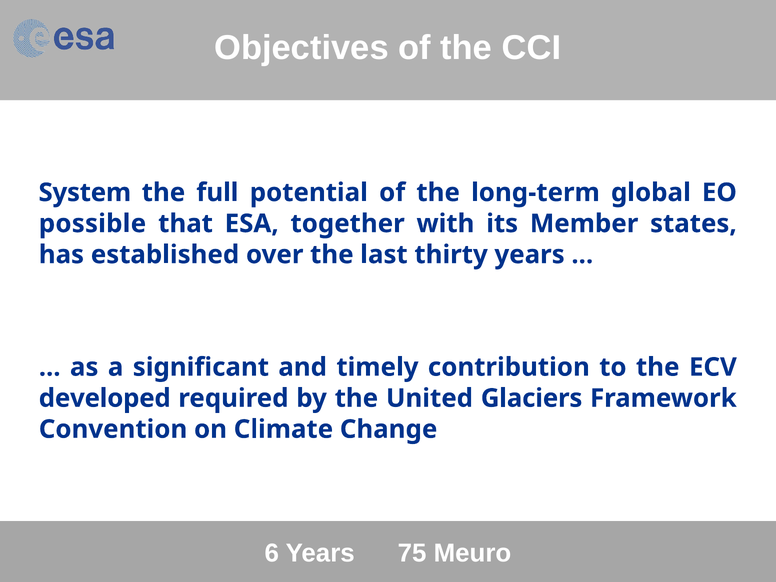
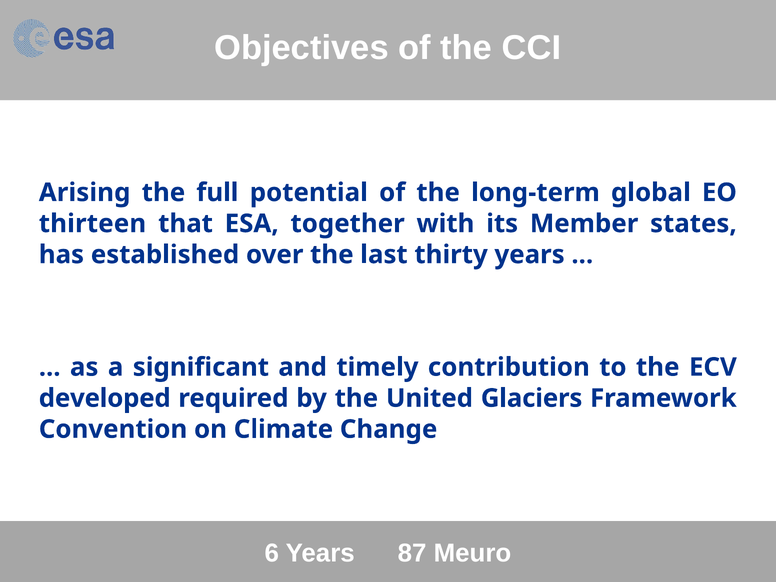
System: System -> Arising
possible: possible -> thirteen
75: 75 -> 87
